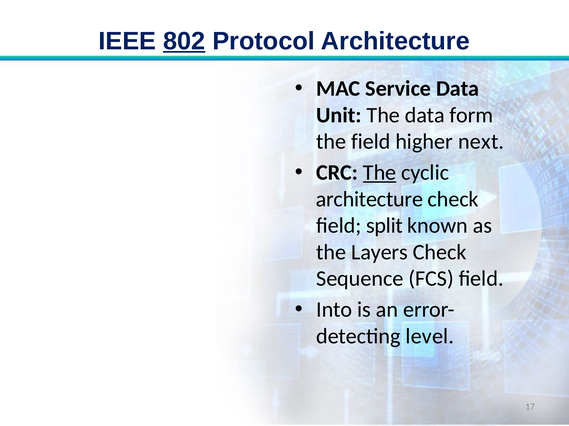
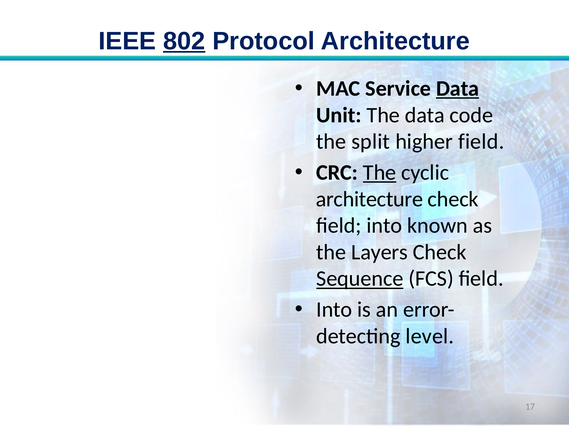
Data at (458, 89) underline: none -> present
form: form -> code
the field: field -> split
higher next: next -> field
field split: split -> into
Sequence underline: none -> present
